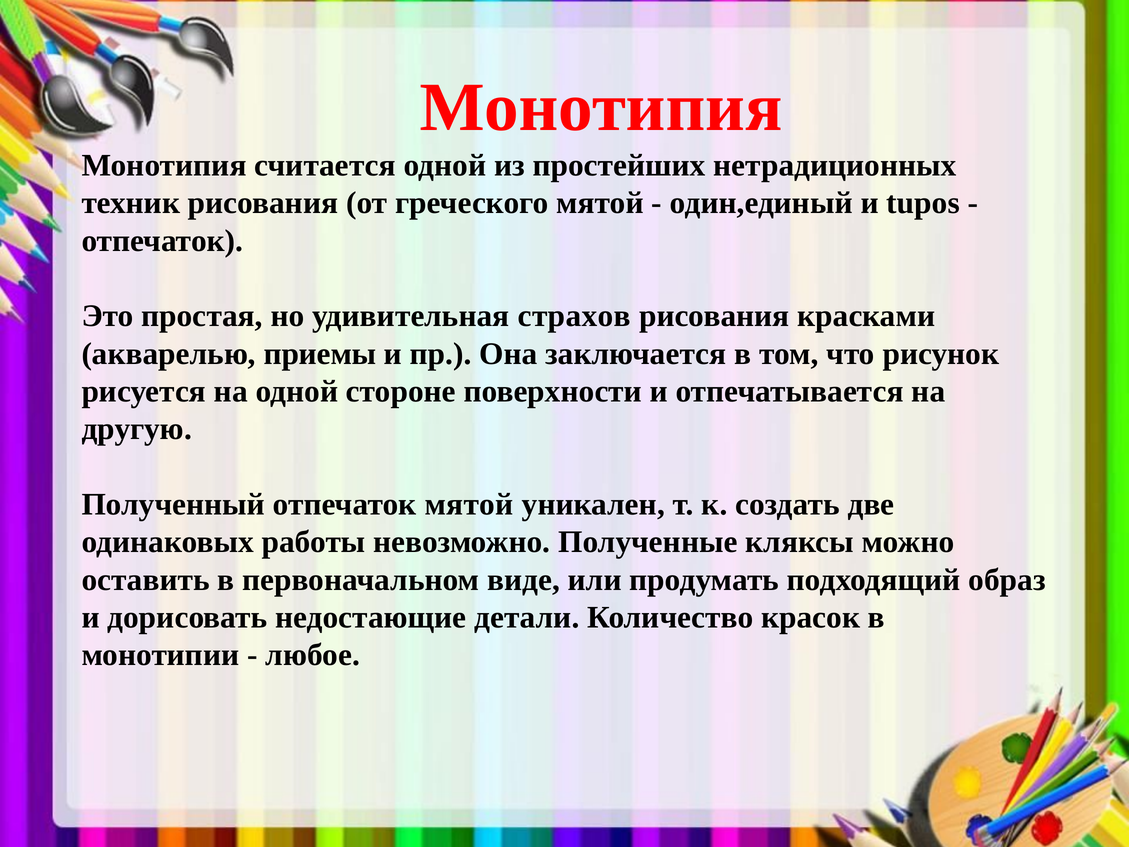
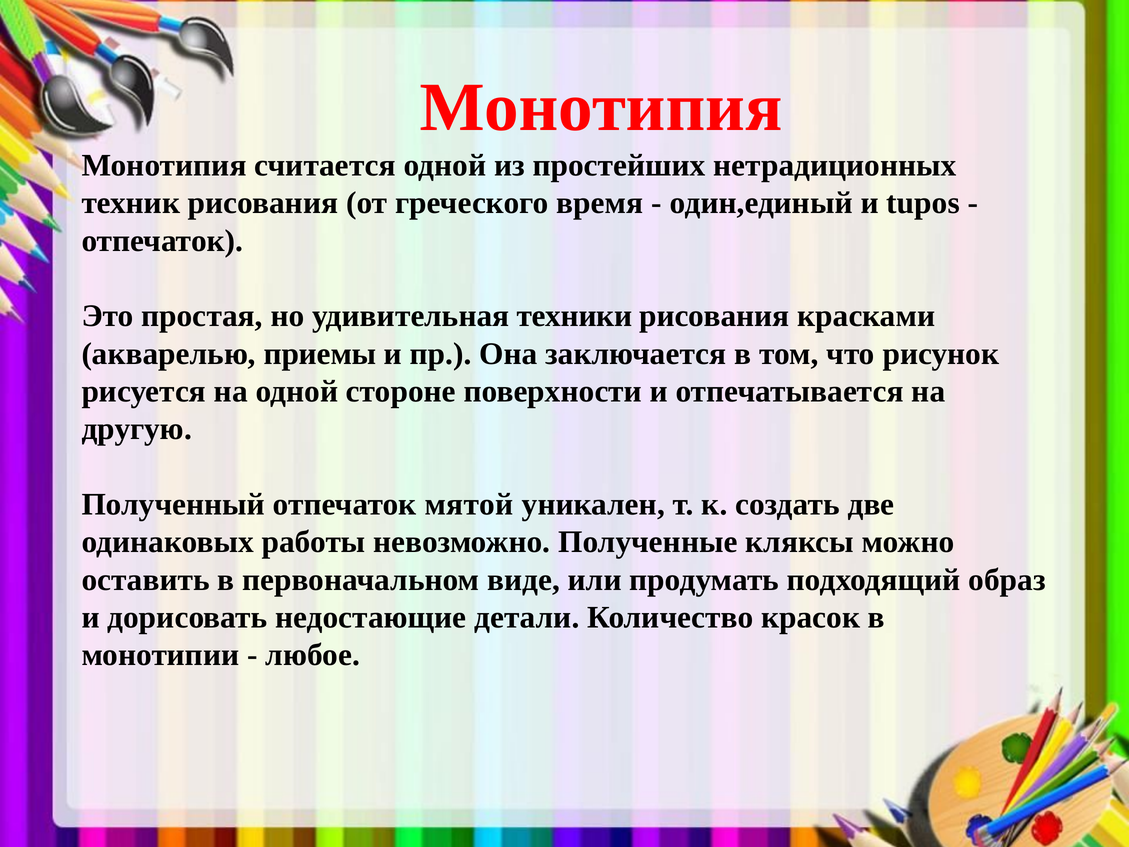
греческого мятой: мятой -> время
страхов: страхов -> техники
